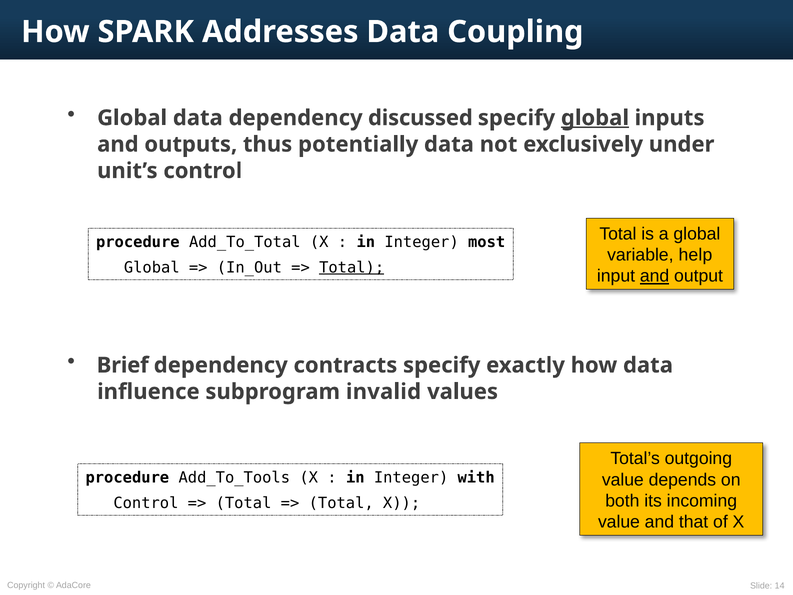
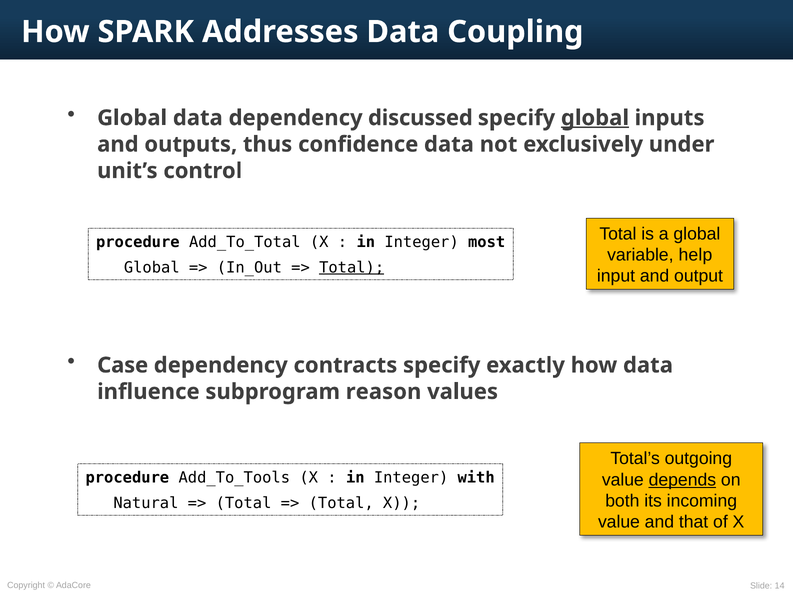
potentially: potentially -> confidence
and at (655, 276) underline: present -> none
Brief: Brief -> Case
invalid: invalid -> reason
depends underline: none -> present
Control at (146, 503): Control -> Natural
